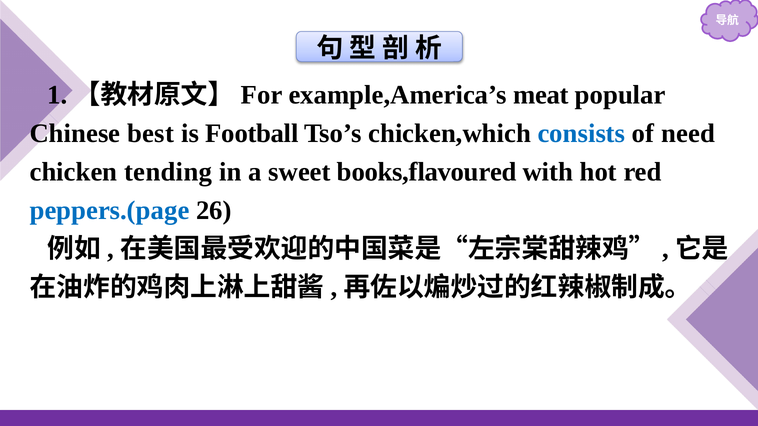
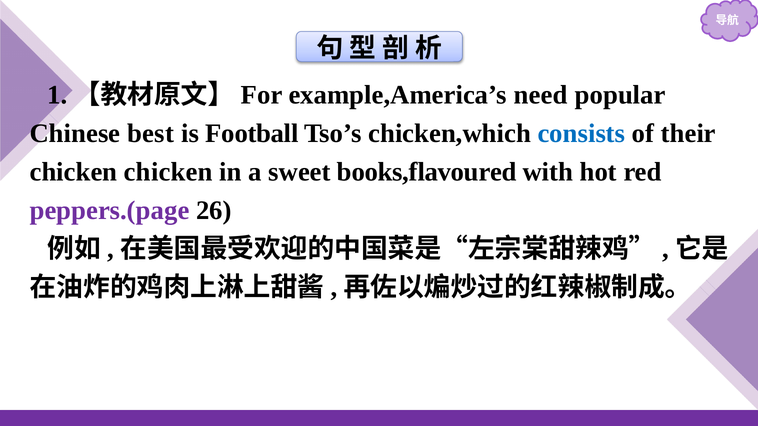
meat: meat -> need
need: need -> their
chicken tending: tending -> chicken
peppers.(page colour: blue -> purple
